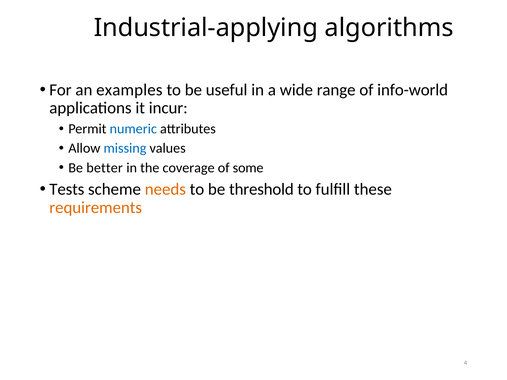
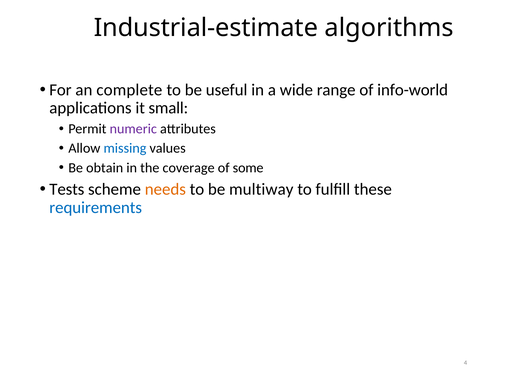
Industrial-applying: Industrial-applying -> Industrial-estimate
examples: examples -> complete
incur: incur -> small
numeric colour: blue -> purple
better: better -> obtain
threshold: threshold -> multiway
requirements colour: orange -> blue
